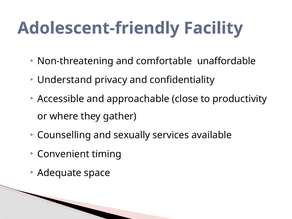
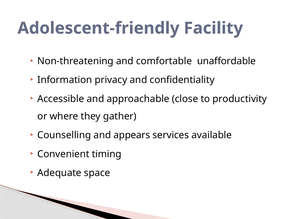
Understand: Understand -> Information
sexually: sexually -> appears
